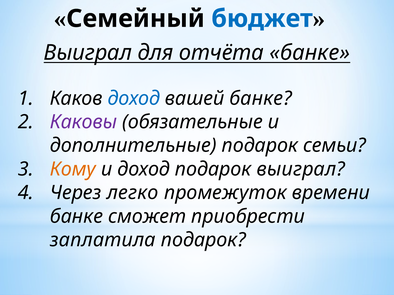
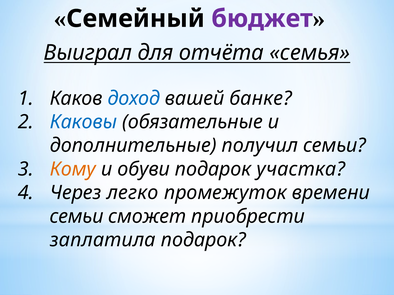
бюджет colour: blue -> purple
отчёта банке: банке -> семья
Каковы colour: purple -> blue
дополнительные подарок: подарок -> получил
и доход: доход -> обуви
подарок выиграл: выиграл -> участка
банке at (76, 217): банке -> семьи
